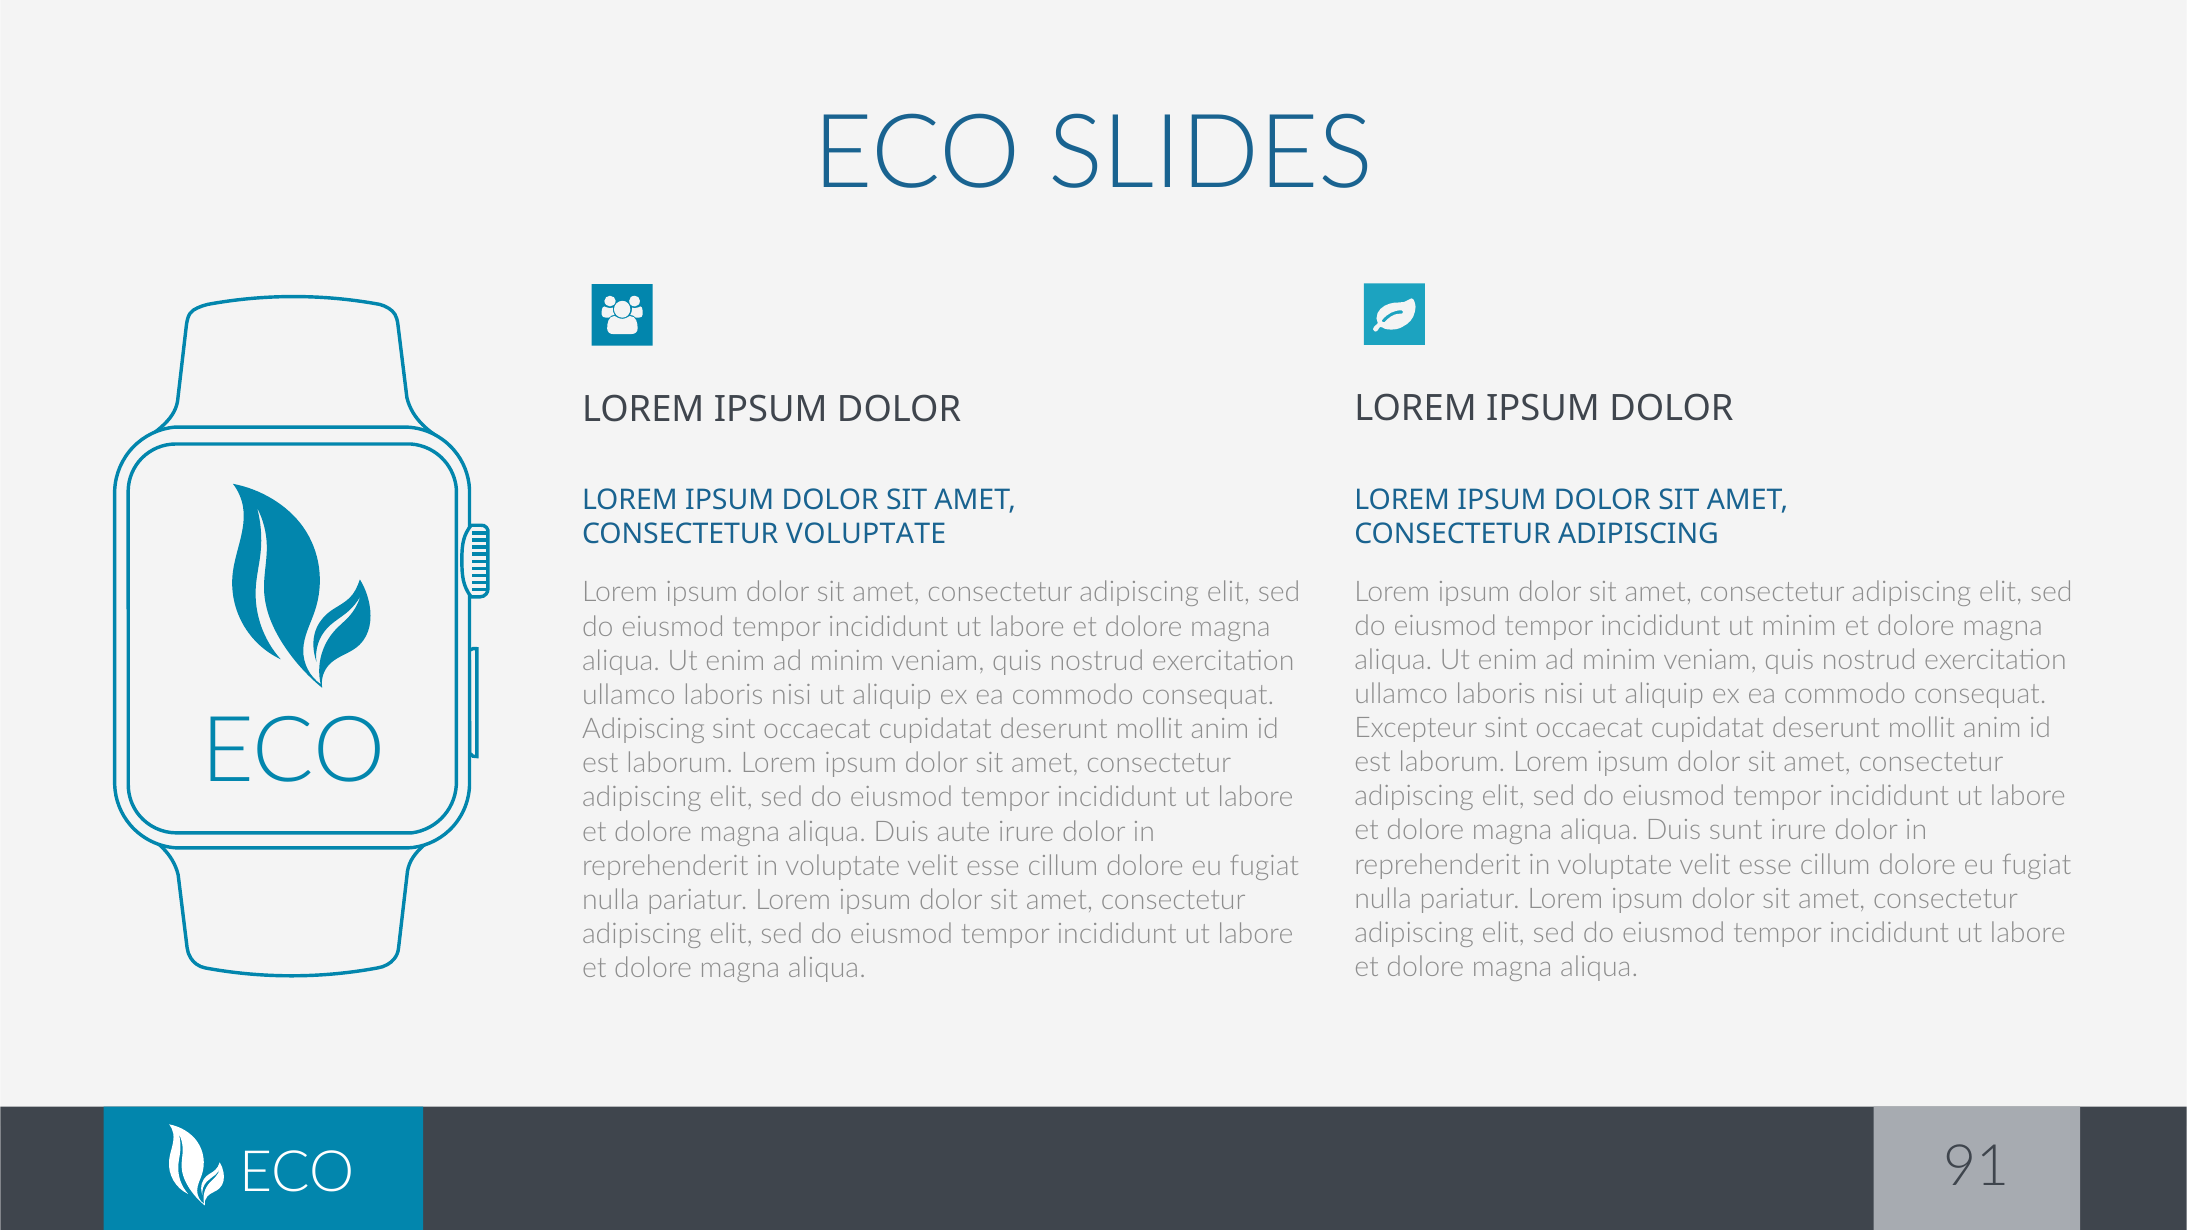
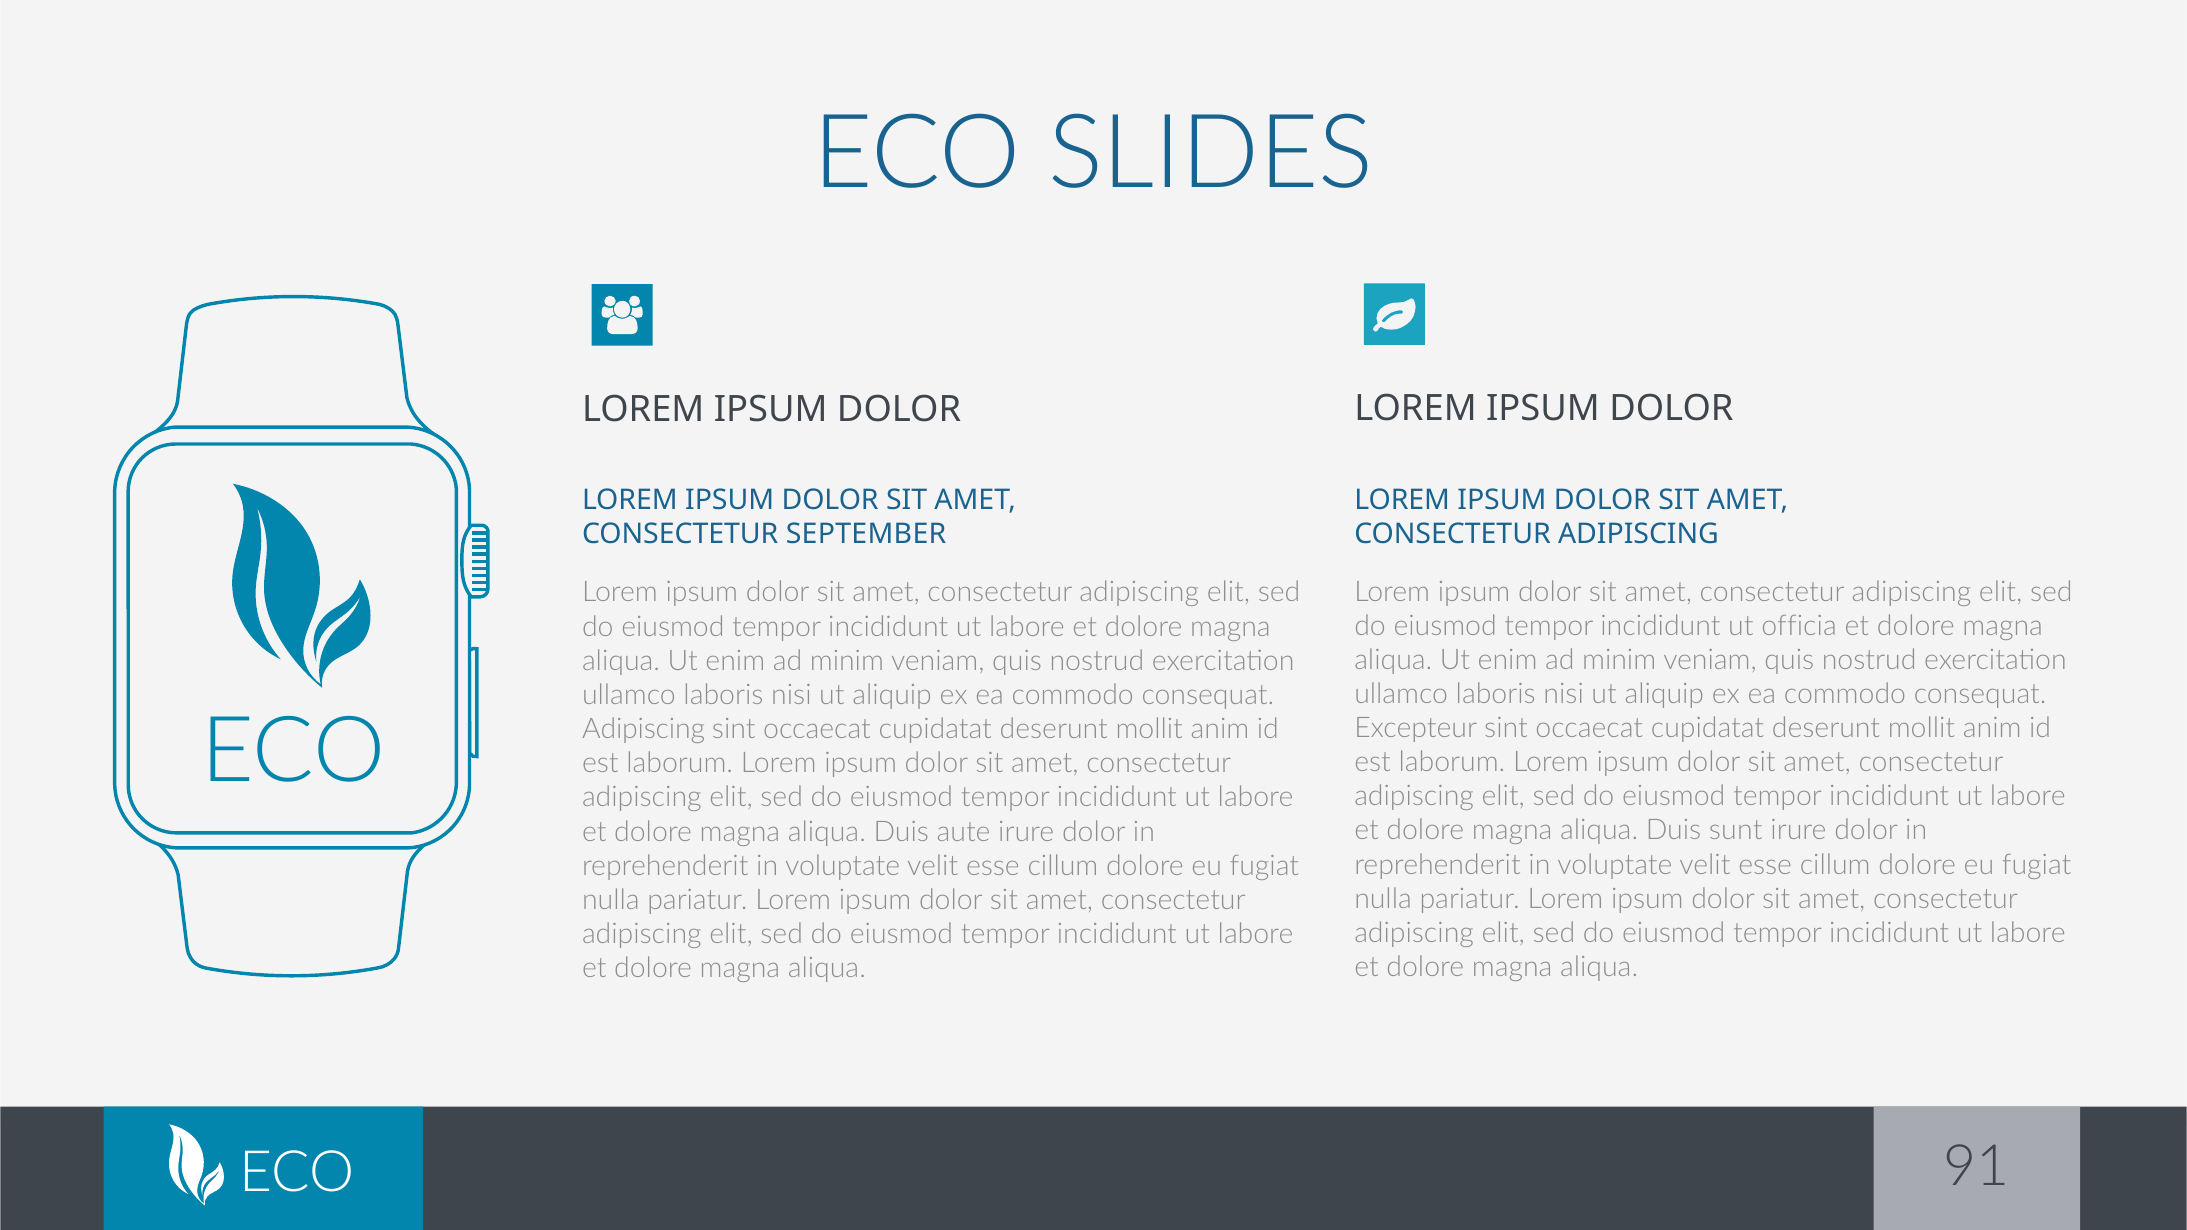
CONSECTETUR VOLUPTATE: VOLUPTATE -> SEPTEMBER
ut minim: minim -> officia
